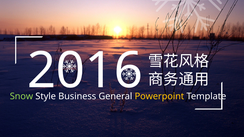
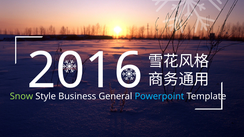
Powerpoint colour: yellow -> light blue
